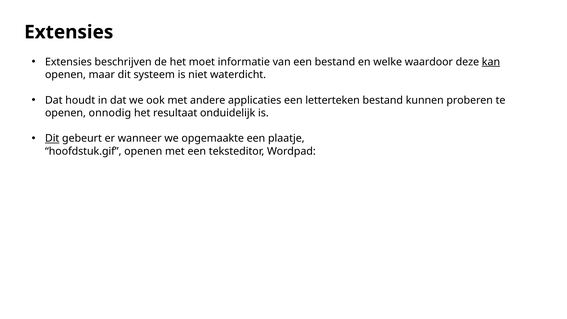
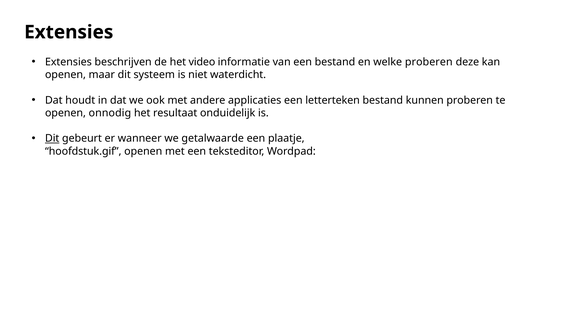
moet: moet -> video
welke waardoor: waardoor -> proberen
kan underline: present -> none
opgemaakte: opgemaakte -> getalwaarde
